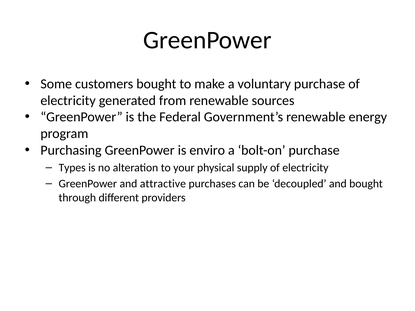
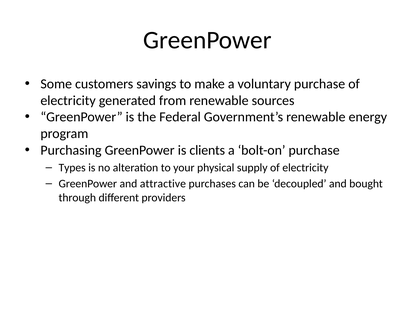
customers bought: bought -> savings
enviro: enviro -> clients
